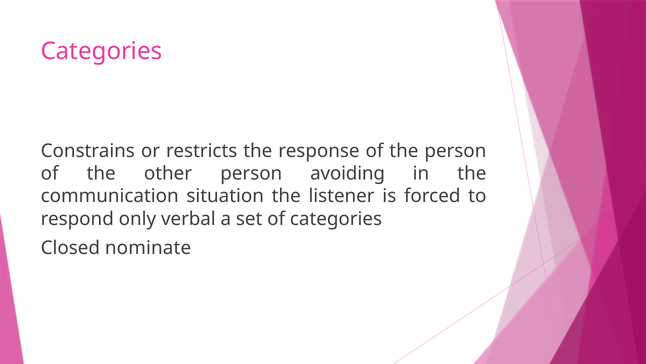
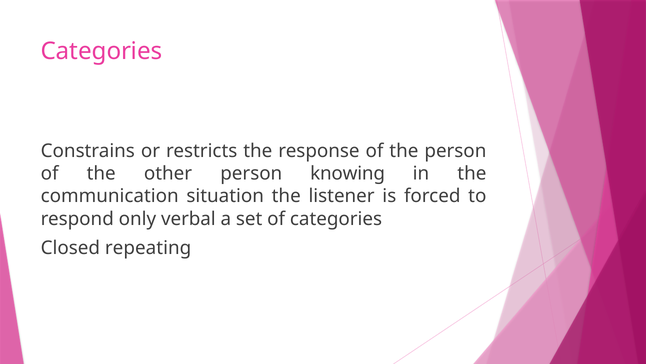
avoiding: avoiding -> knowing
nominate: nominate -> repeating
